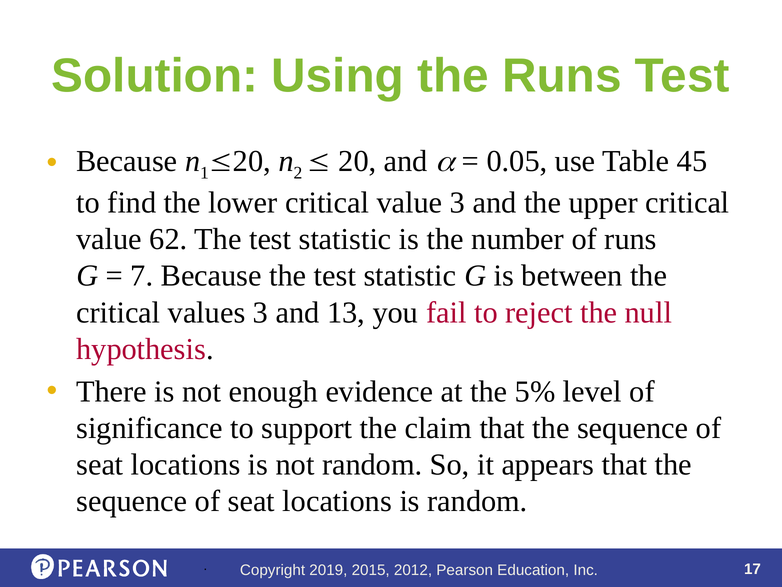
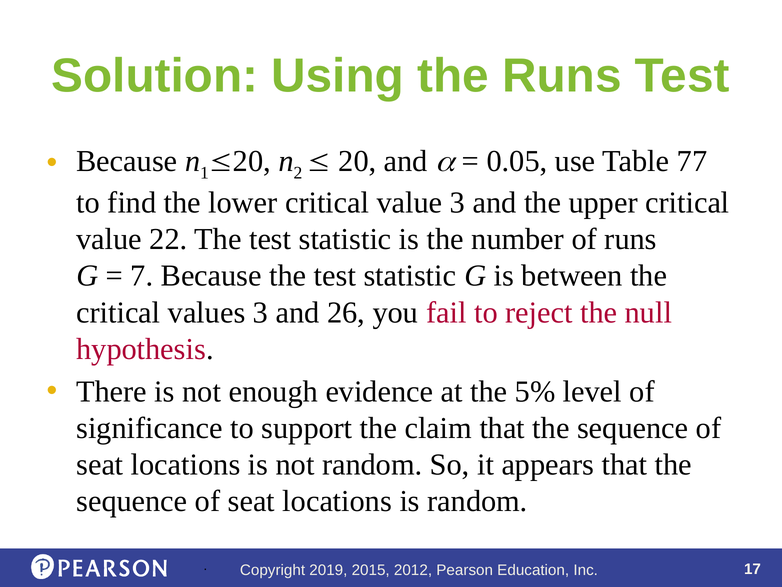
45: 45 -> 77
62: 62 -> 22
13: 13 -> 26
